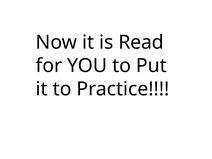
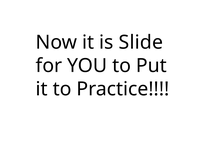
Read: Read -> Slide
